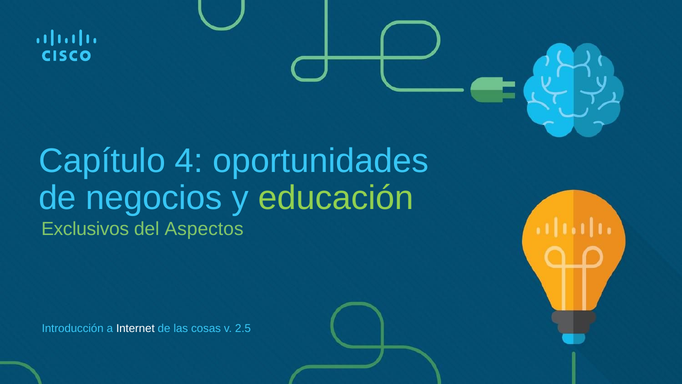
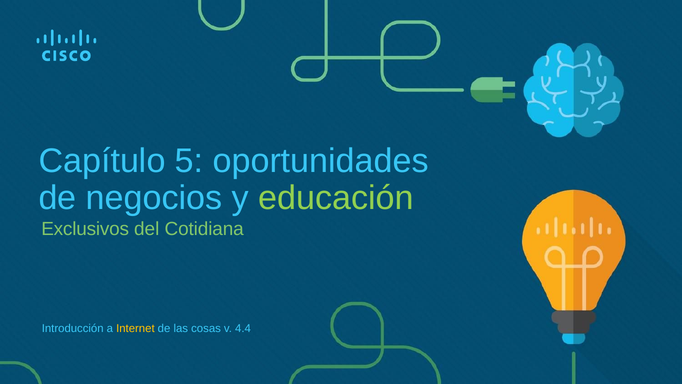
4: 4 -> 5
Aspectos: Aspectos -> Cotidiana
Internet colour: white -> yellow
2.5: 2.5 -> 4.4
